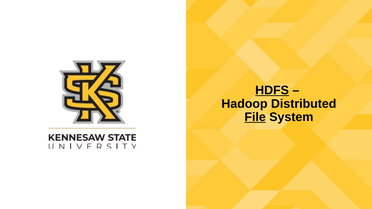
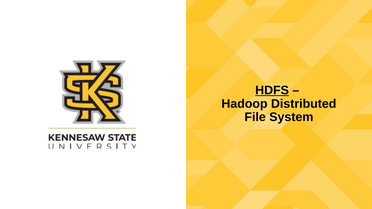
File underline: present -> none
